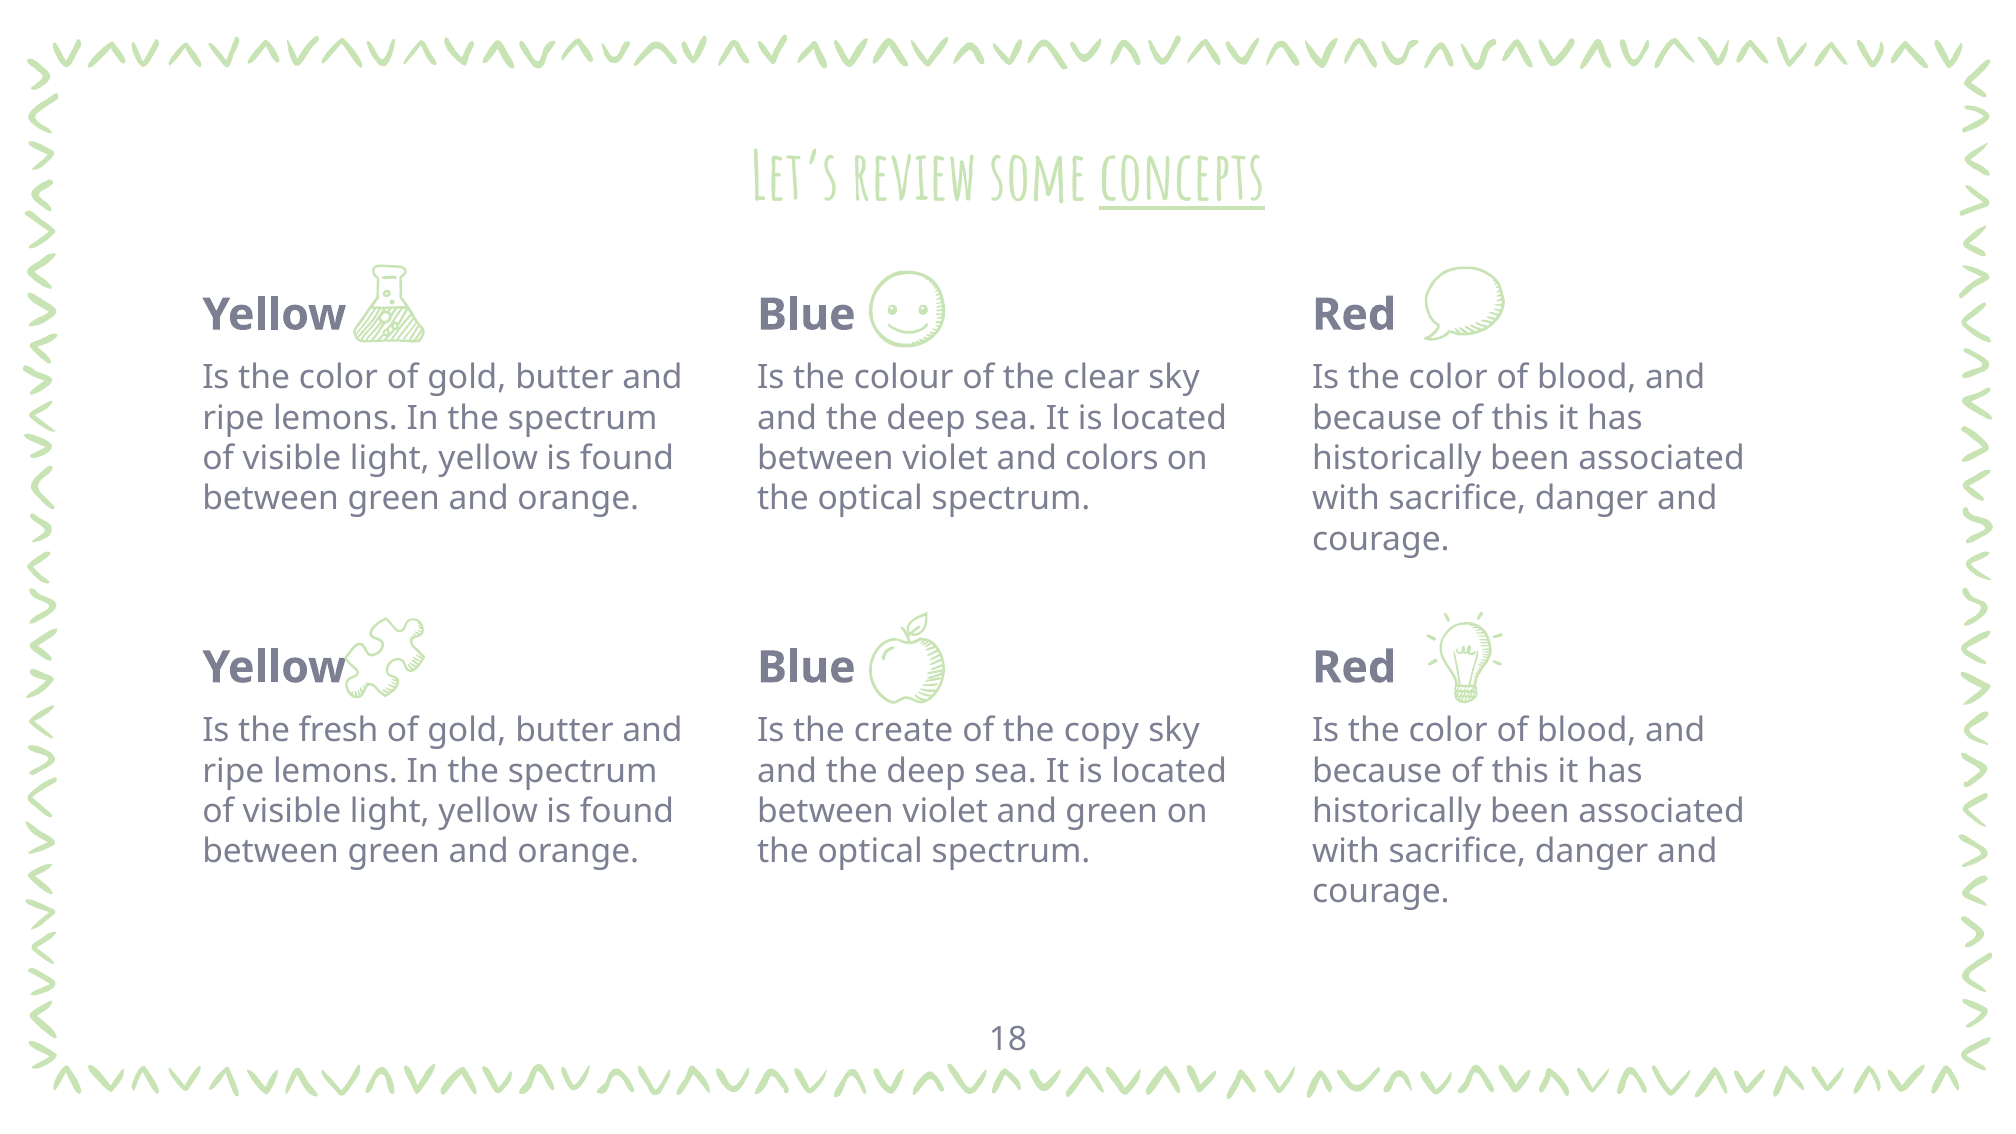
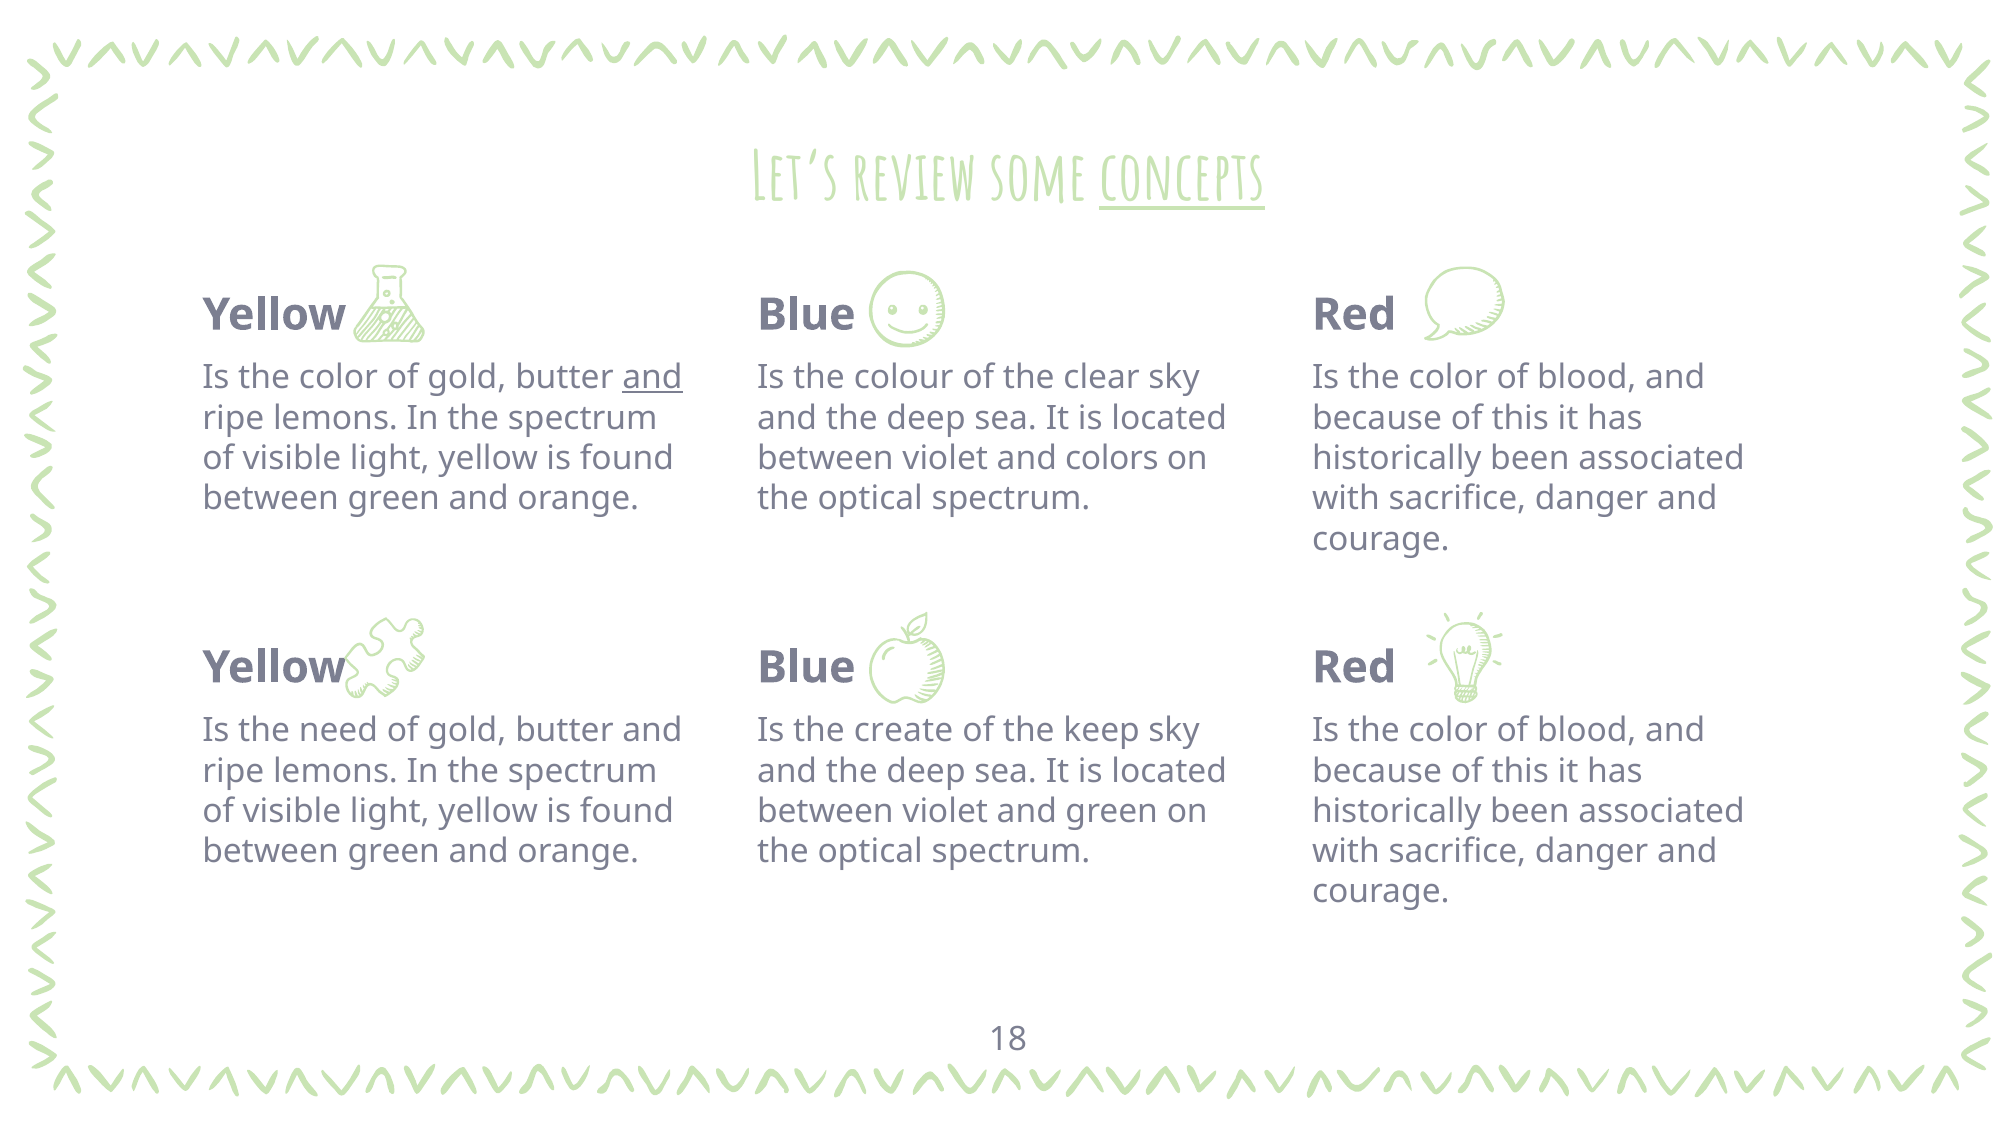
and at (652, 378) underline: none -> present
fresh: fresh -> need
copy: copy -> keep
